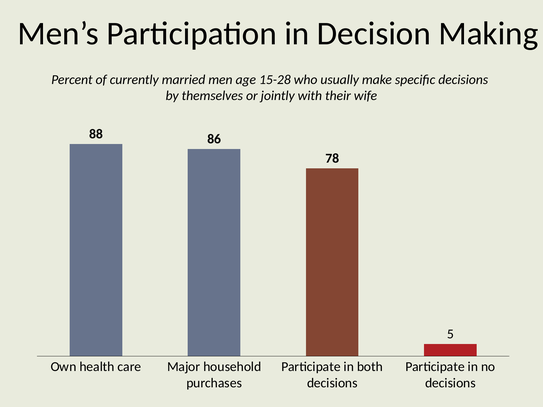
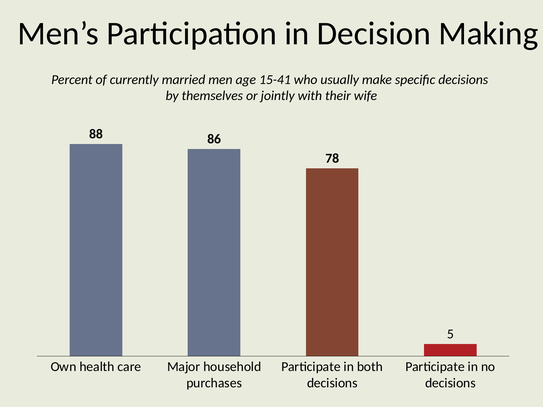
15-28: 15-28 -> 15-41
